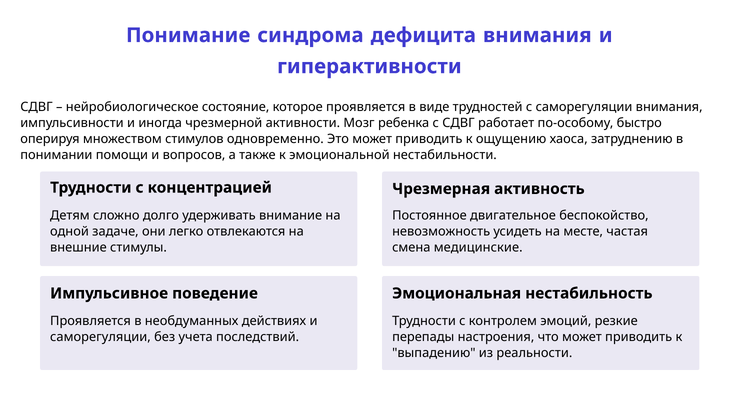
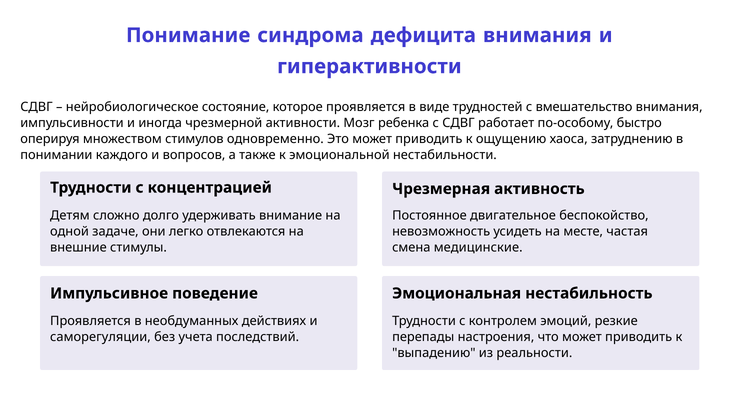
с саморегуляции: саморегуляции -> вмешательство
помощи: помощи -> каждого
